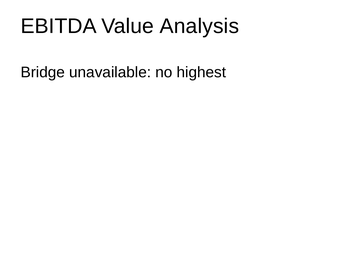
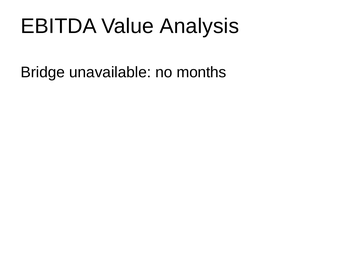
highest: highest -> months
